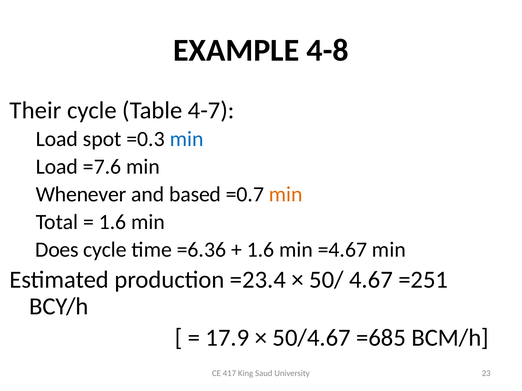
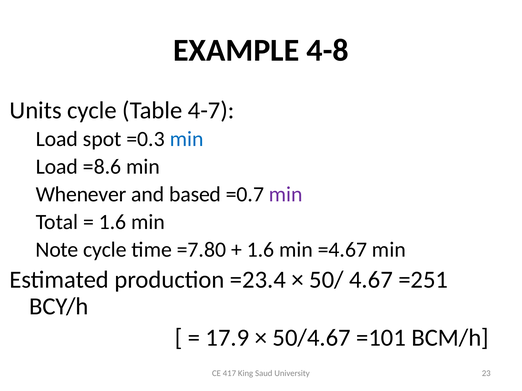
Their: Their -> Units
=7.6: =7.6 -> =8.6
min at (286, 195) colour: orange -> purple
Does: Does -> Note
=6.36: =6.36 -> =7.80
=685: =685 -> =101
